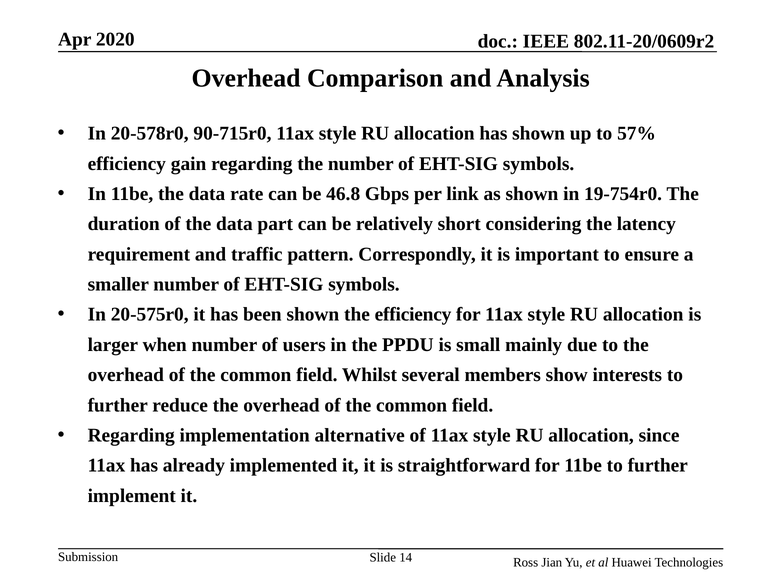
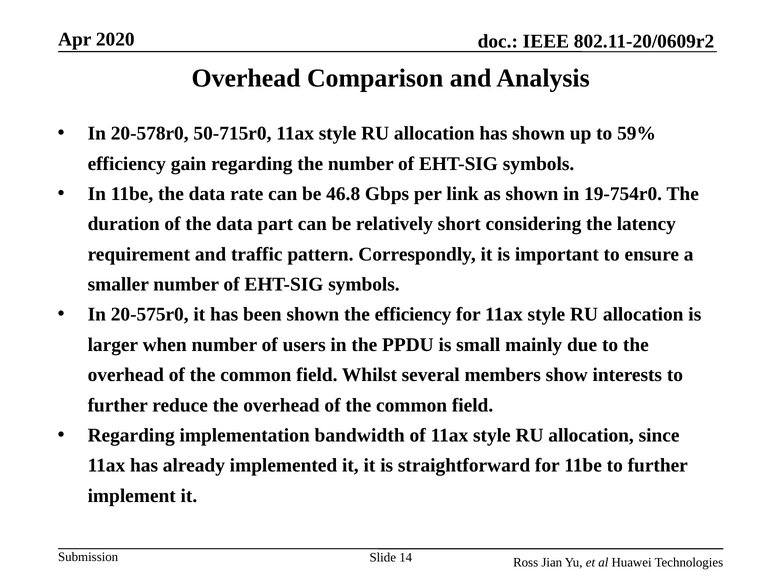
90-715r0: 90-715r0 -> 50-715r0
57%: 57% -> 59%
alternative: alternative -> bandwidth
